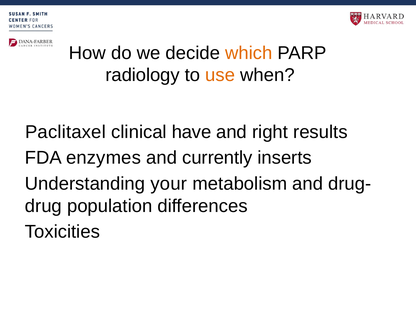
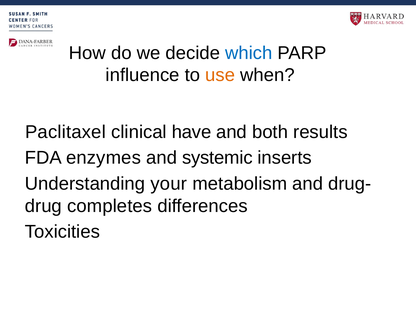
which colour: orange -> blue
radiology: radiology -> influence
right: right -> both
currently: currently -> systemic
population: population -> completes
